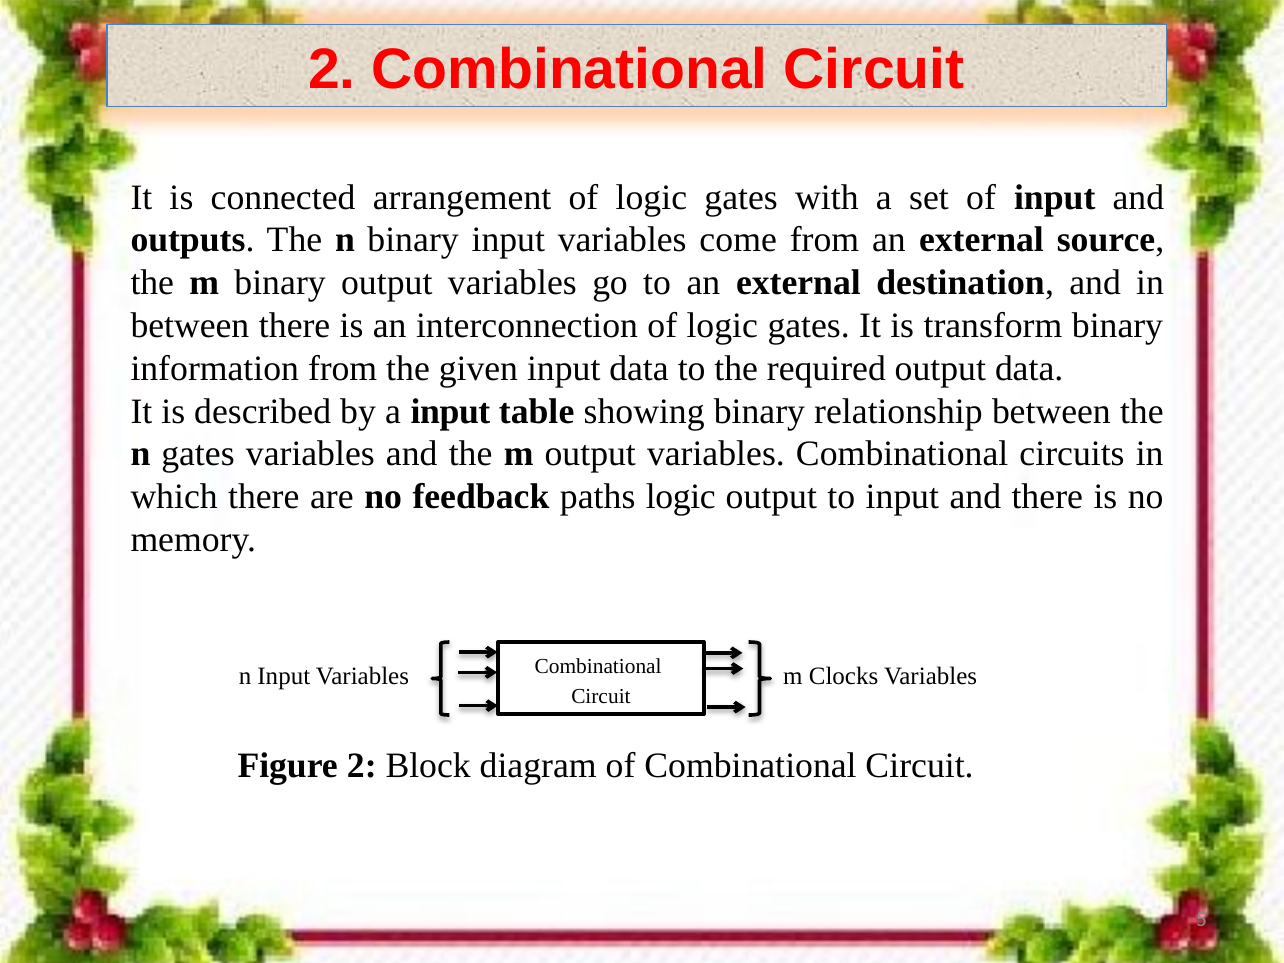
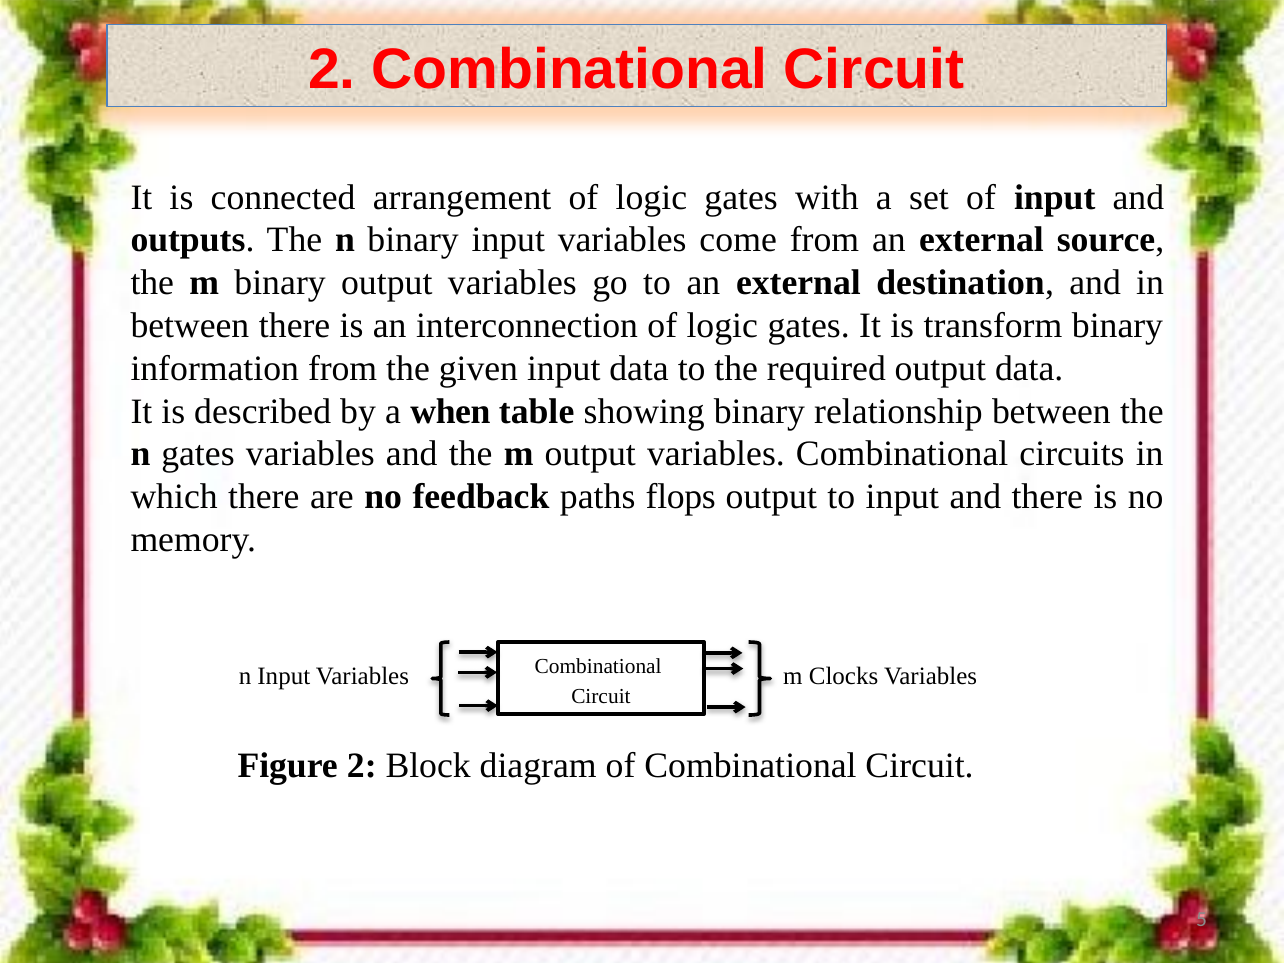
a input: input -> when
paths logic: logic -> flops
